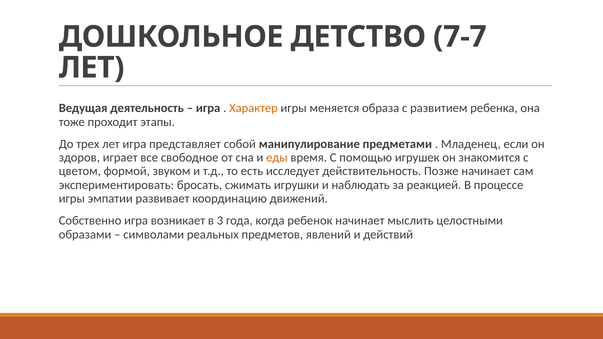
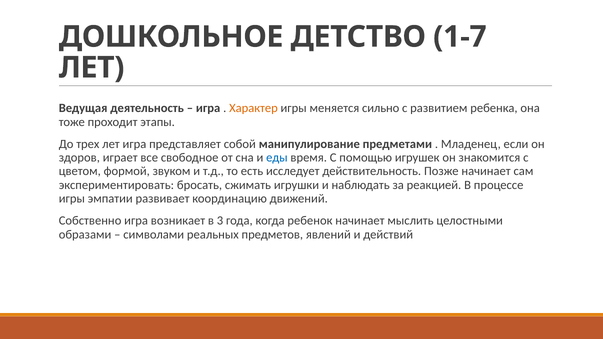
7-7: 7-7 -> 1-7
образа: образа -> сильно
еды colour: orange -> blue
